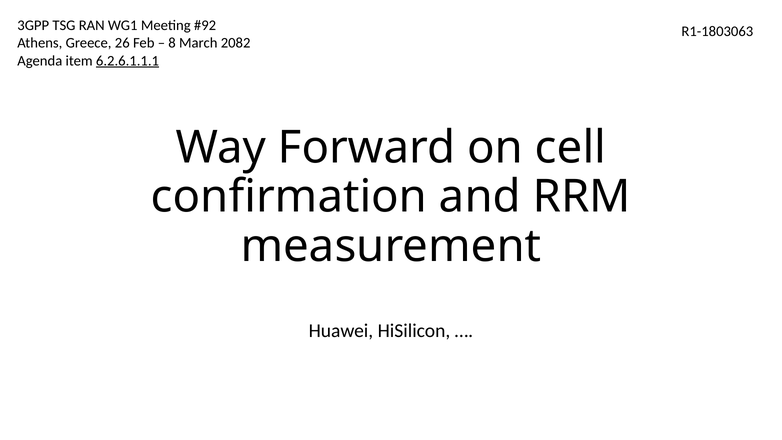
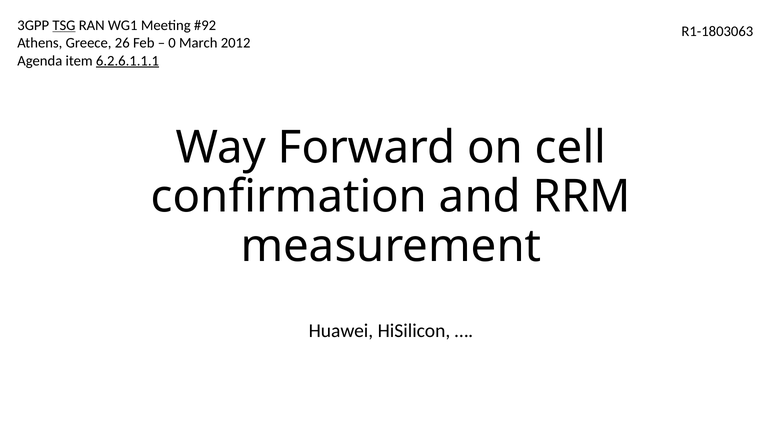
TSG underline: none -> present
8: 8 -> 0
2082: 2082 -> 2012
